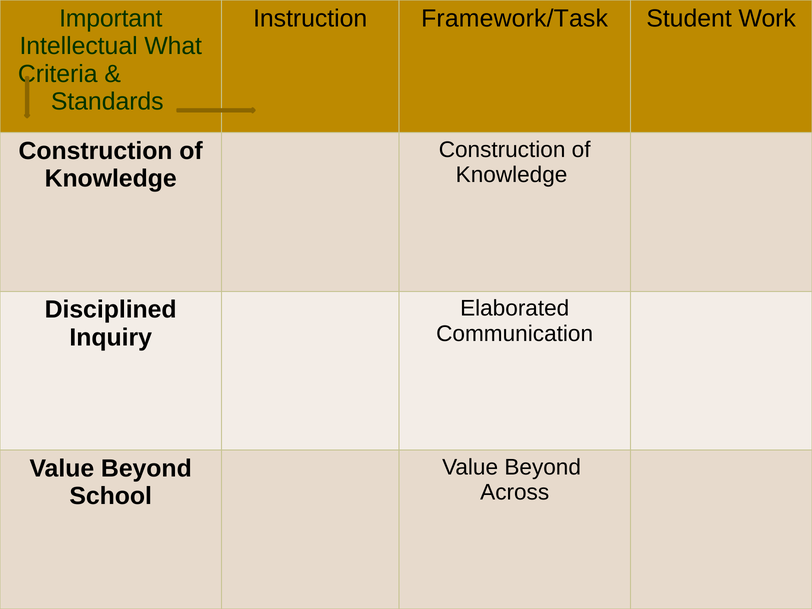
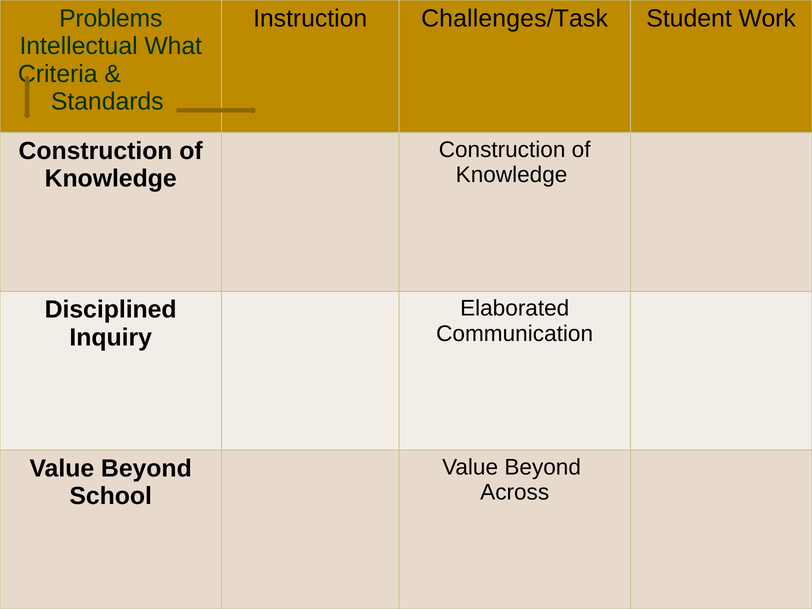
Important: Important -> Problems
Framework/Task: Framework/Task -> Challenges/Task
